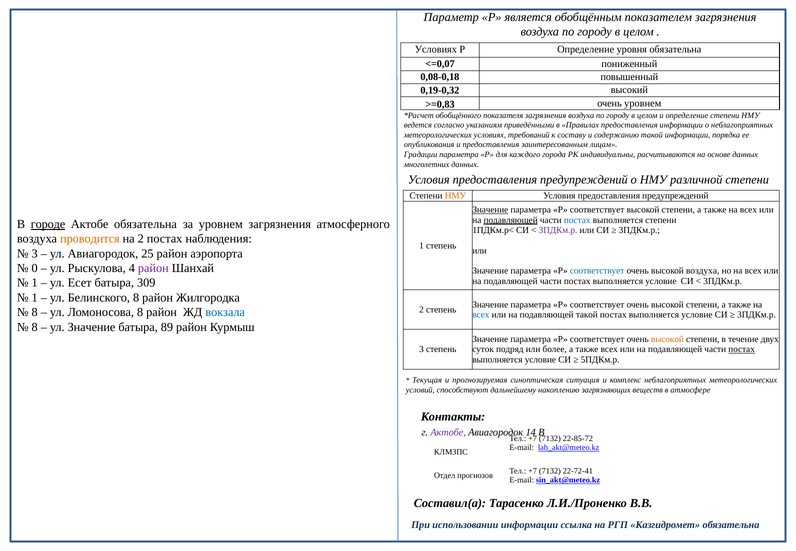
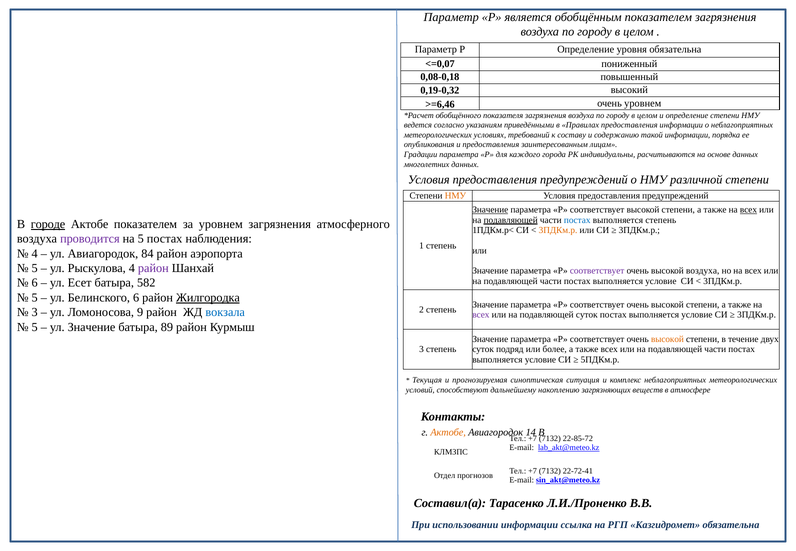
Условиях at (436, 49): Условиях -> Параметр
>=0,83: >=0,83 -> >=6,46
всех at (748, 210) underline: none -> present
выполняется степени: степени -> степень
Актобе обязательна: обязательна -> показателем
3ПДКм.р at (558, 230) colour: purple -> orange
проводится colour: orange -> purple
на 2: 2 -> 5
3 at (35, 254): 3 -> 4
25: 25 -> 84
0 at (35, 268): 0 -> 5
соответствует at (597, 271) colour: blue -> purple
1 at (35, 283): 1 -> 6
309: 309 -> 582
1 at (35, 298): 1 -> 5
Белинского 8: 8 -> 6
Жилгородка underline: none -> present
8 at (35, 312): 8 -> 3
Ломоносова 8: 8 -> 9
всех at (481, 315) colour: blue -> purple
подавляющей такой: такой -> суток
8 at (35, 327): 8 -> 5
постах at (742, 349) underline: present -> none
Актобе at (448, 432) colour: purple -> orange
